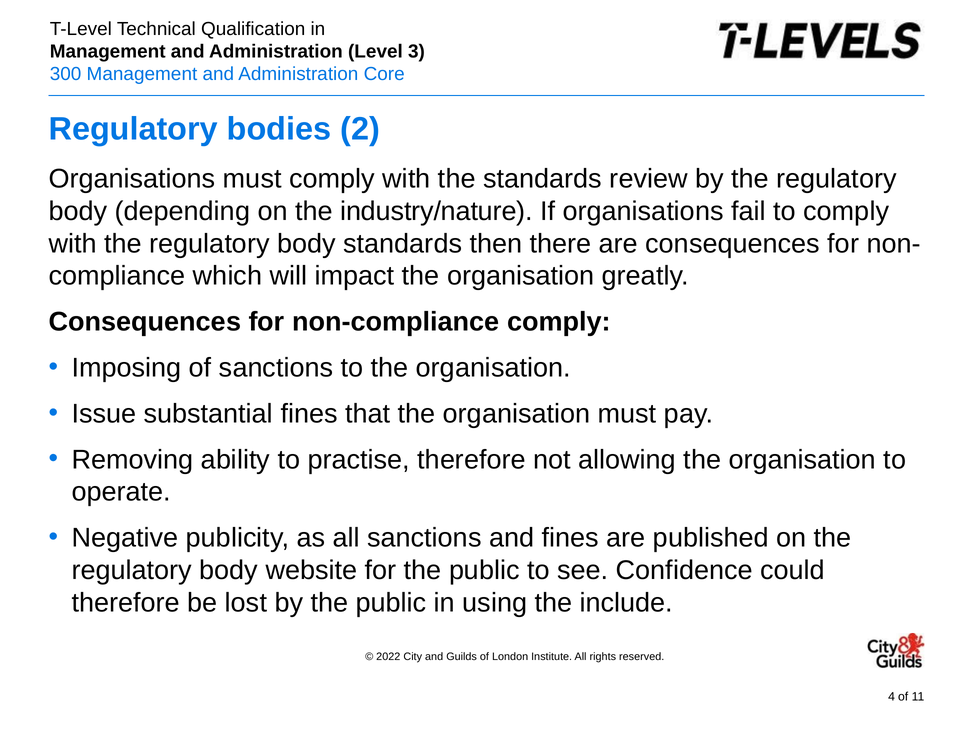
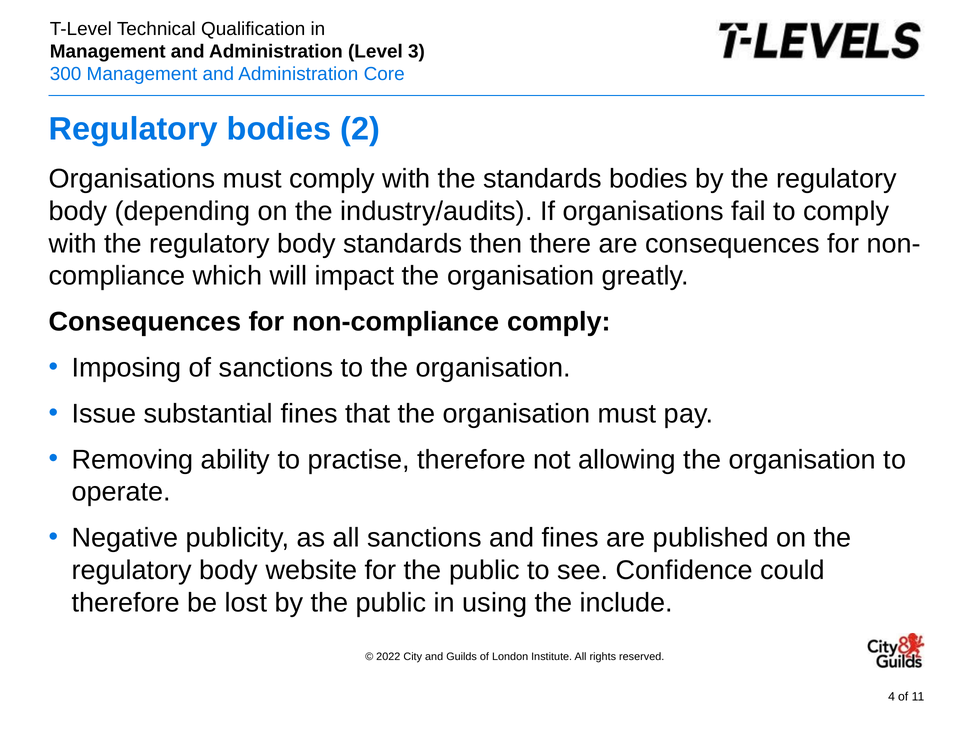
standards review: review -> bodies
industry/nature: industry/nature -> industry/audits
